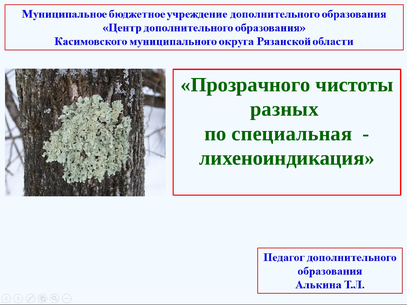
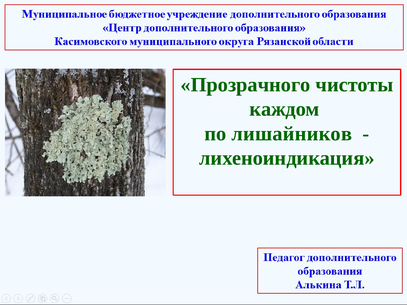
разных: разных -> каждом
специальная: специальная -> лишайников
